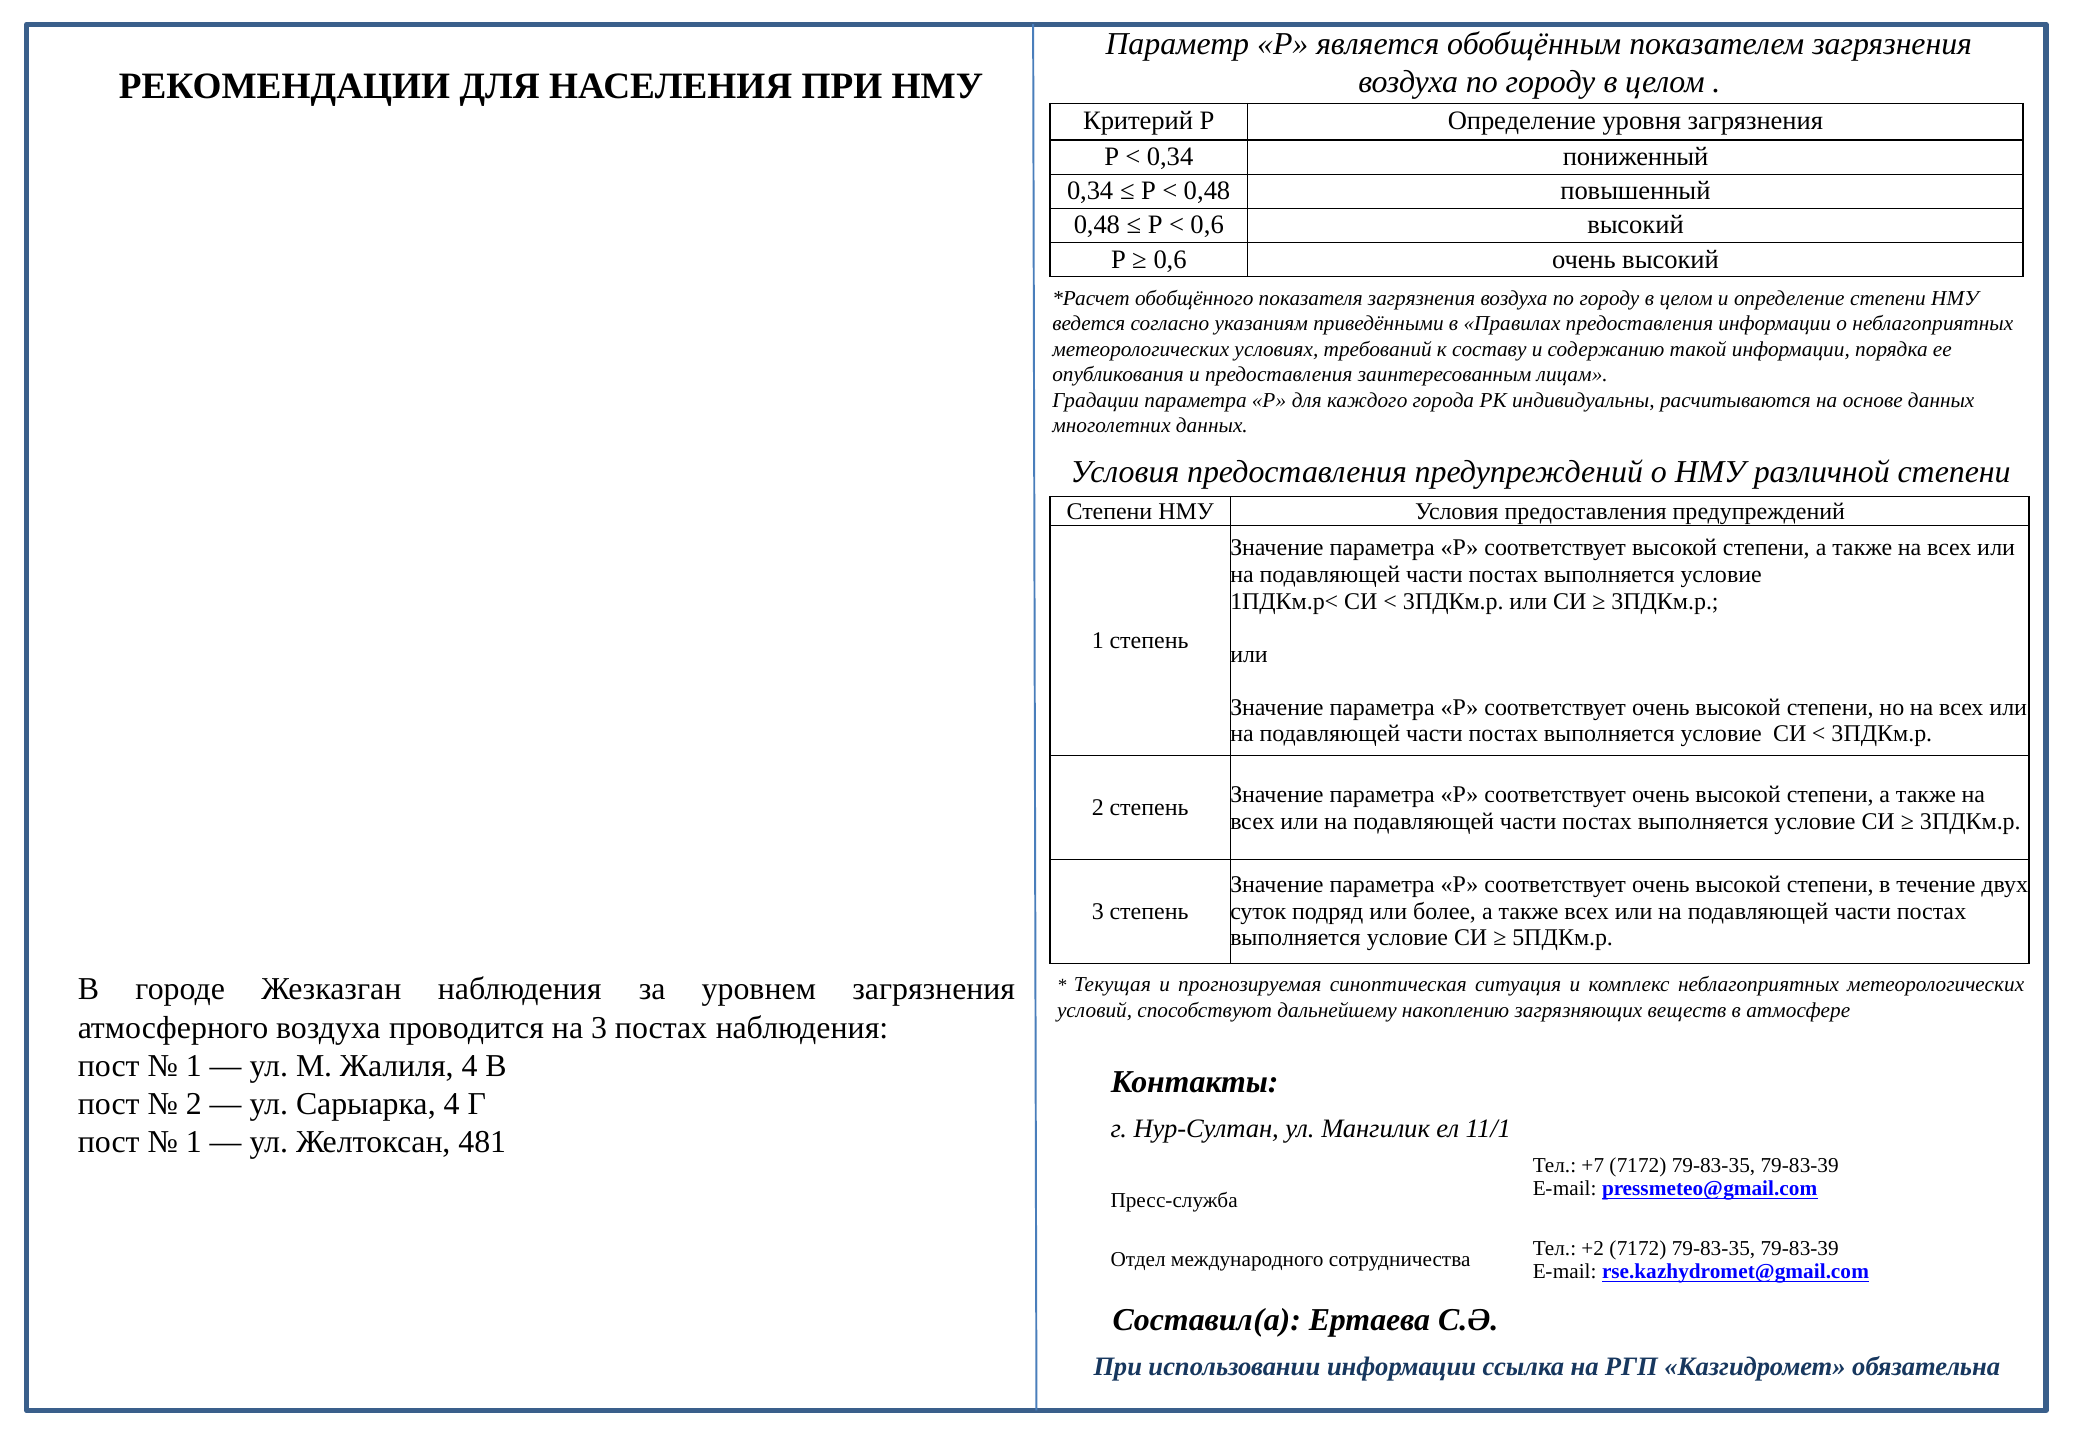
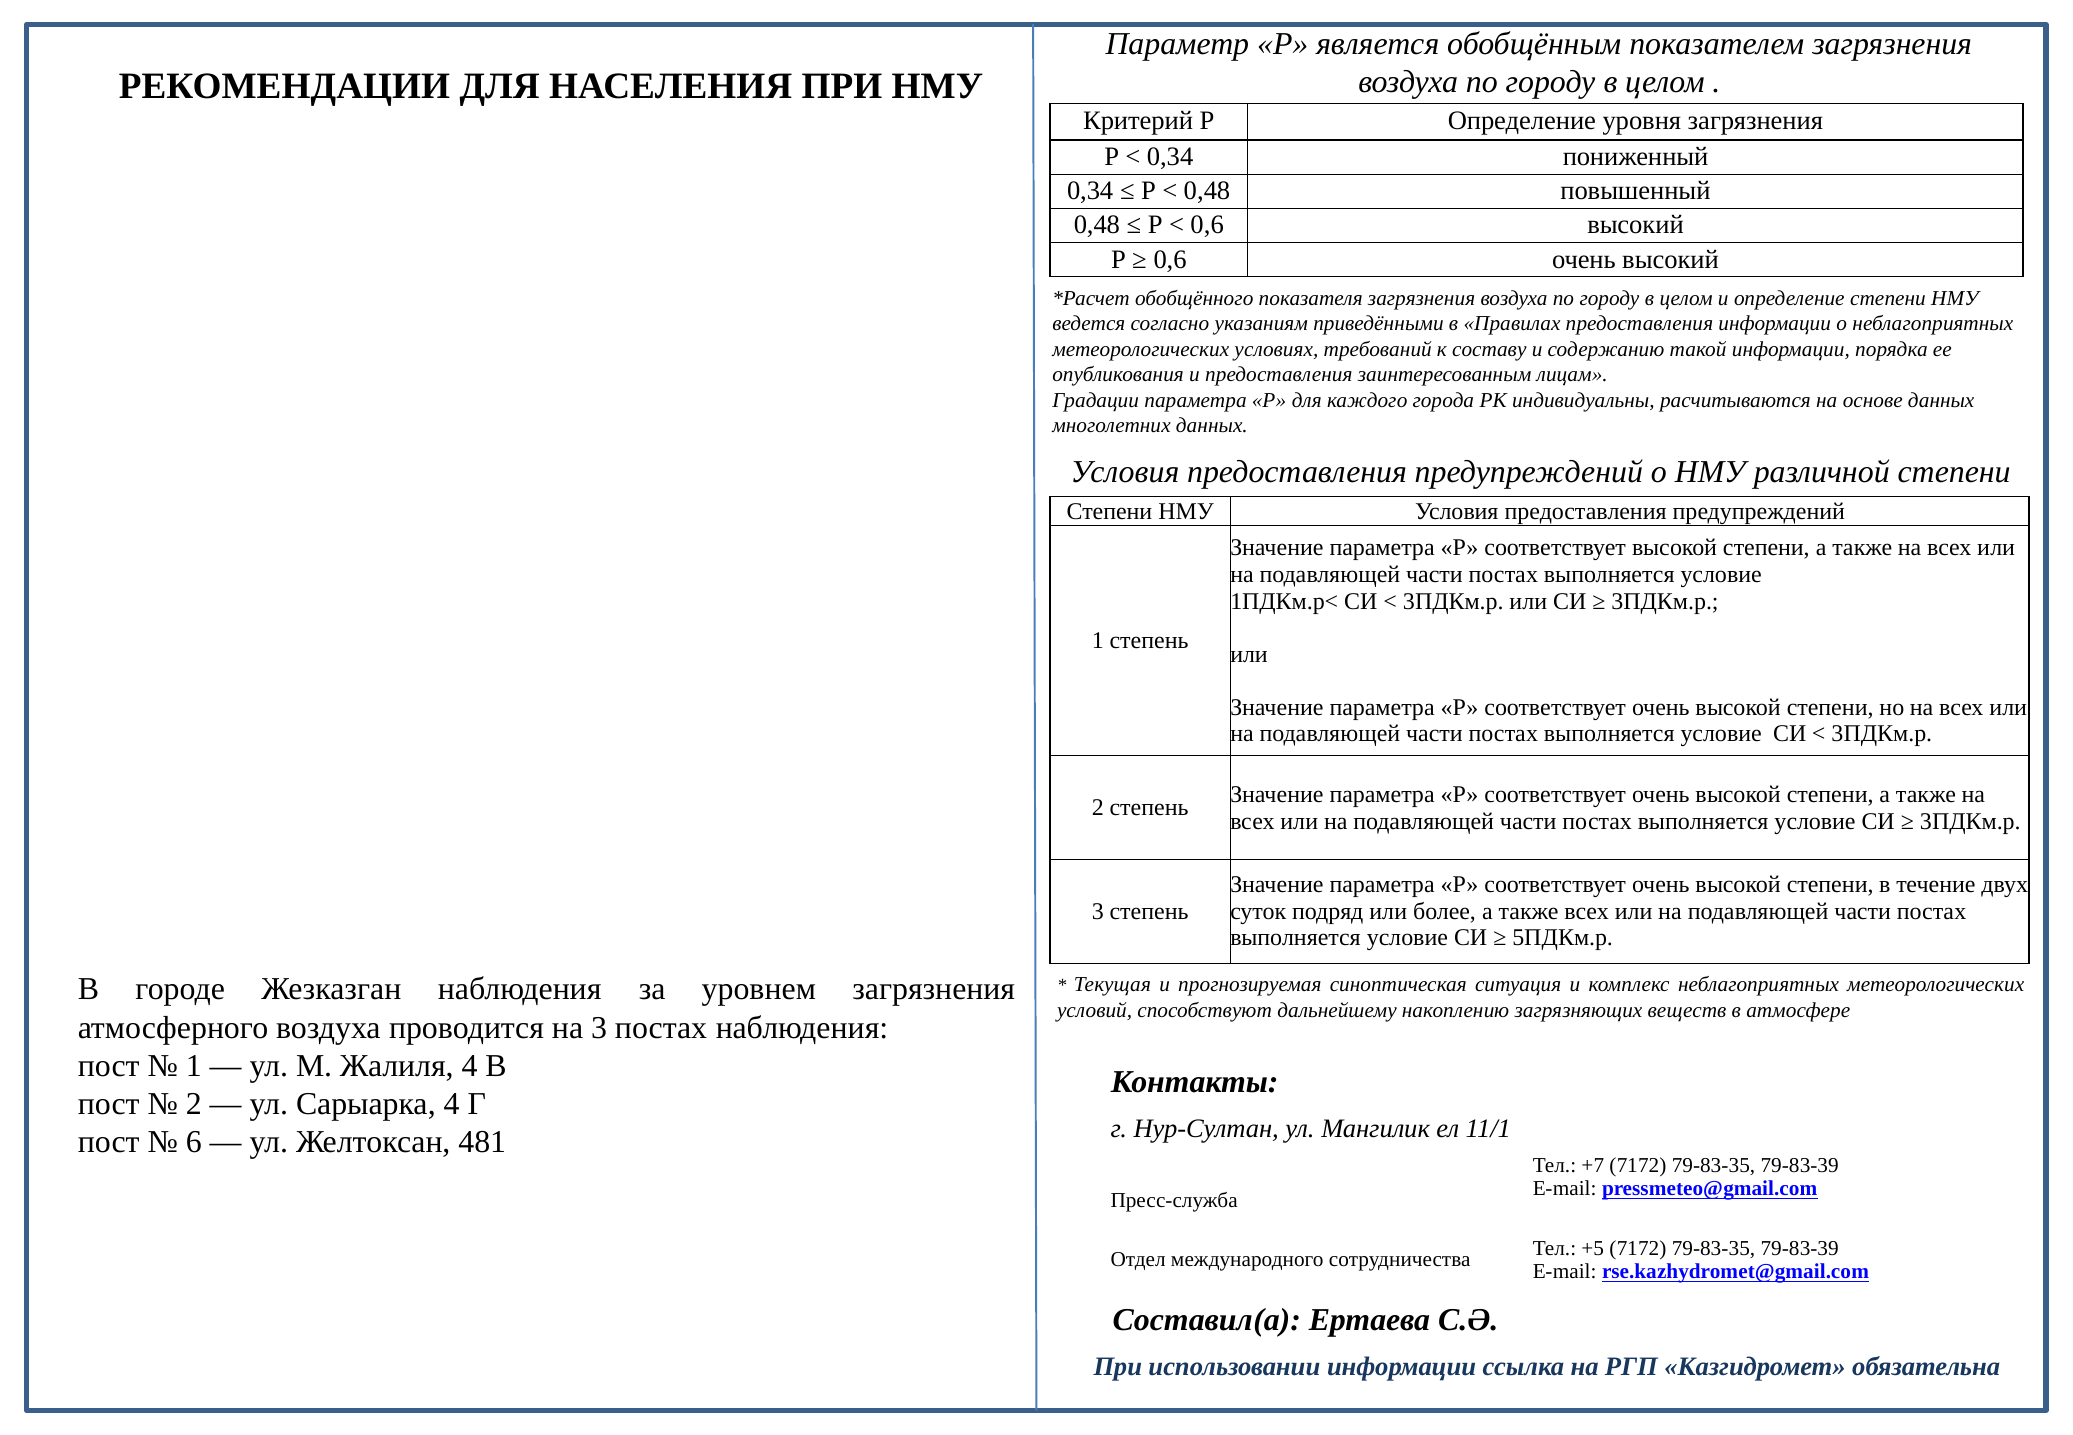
1 at (194, 1142): 1 -> 6
+2: +2 -> +5
